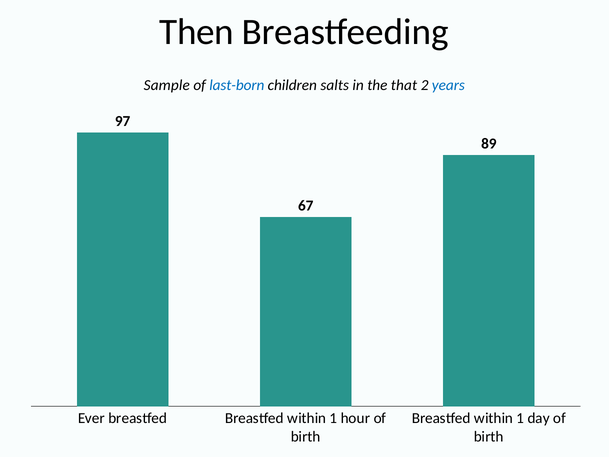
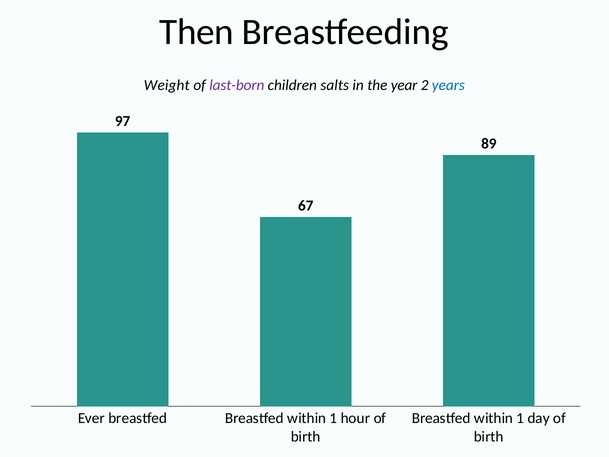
Sample: Sample -> Weight
last-born colour: blue -> purple
that: that -> year
